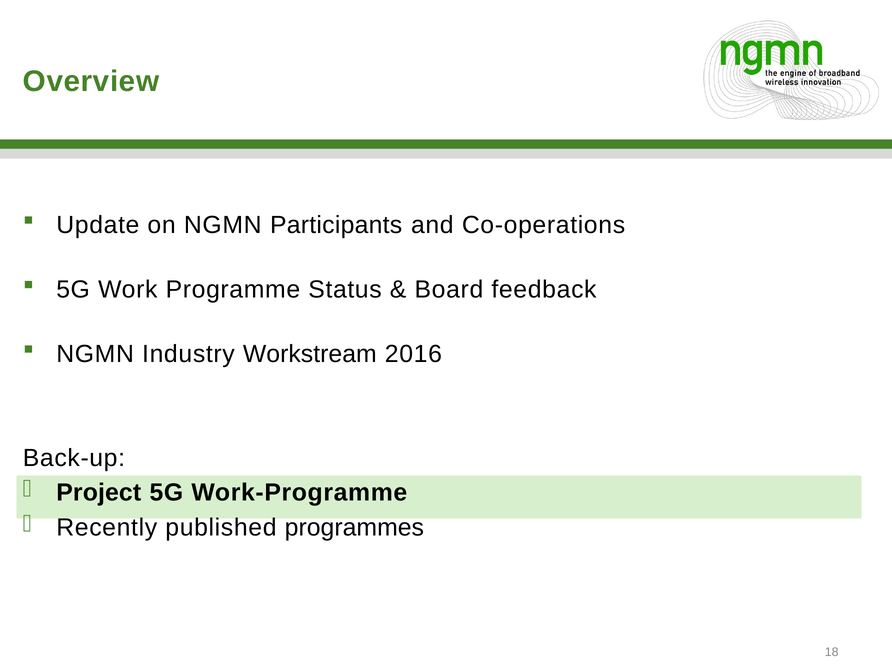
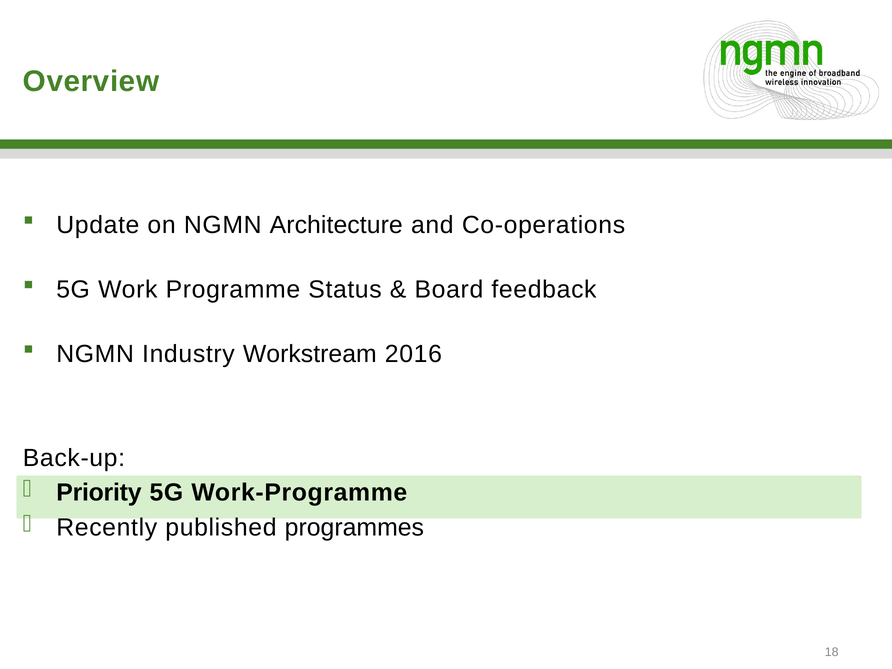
Participants: Participants -> Architecture
Project: Project -> Priority
